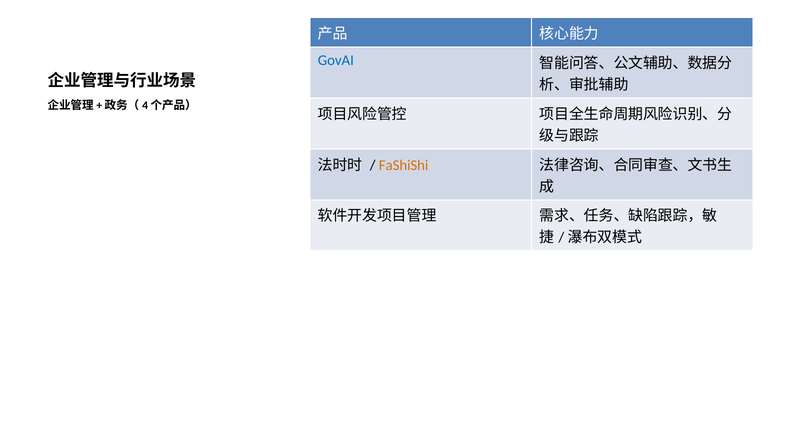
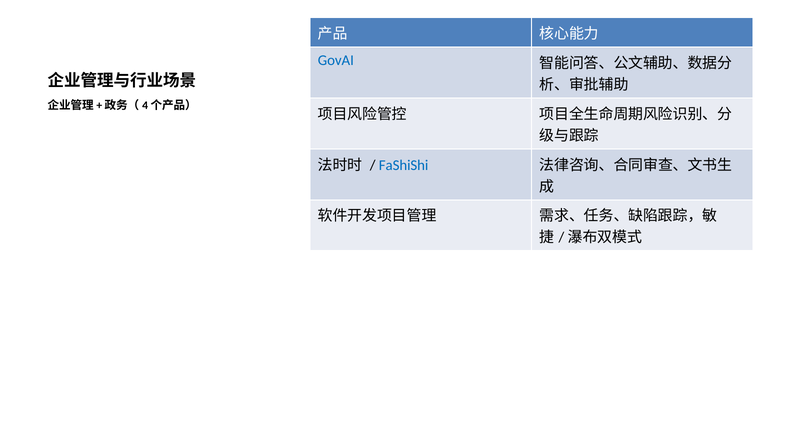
FaShiShi colour: orange -> blue
